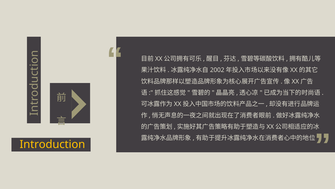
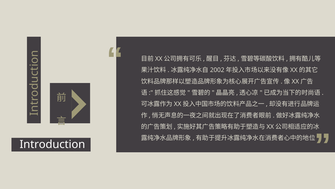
Introduction colour: yellow -> white
